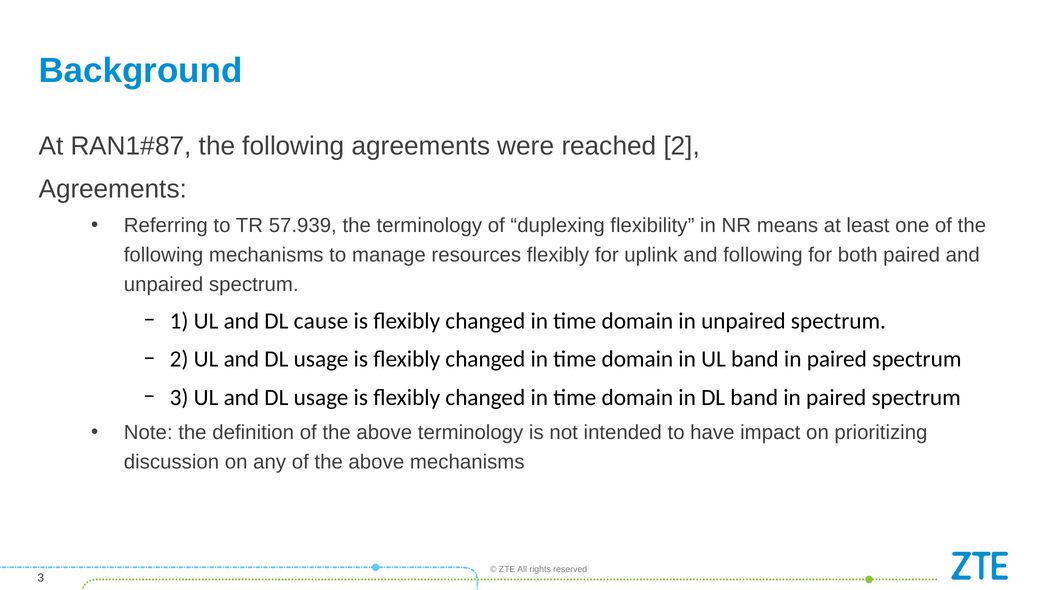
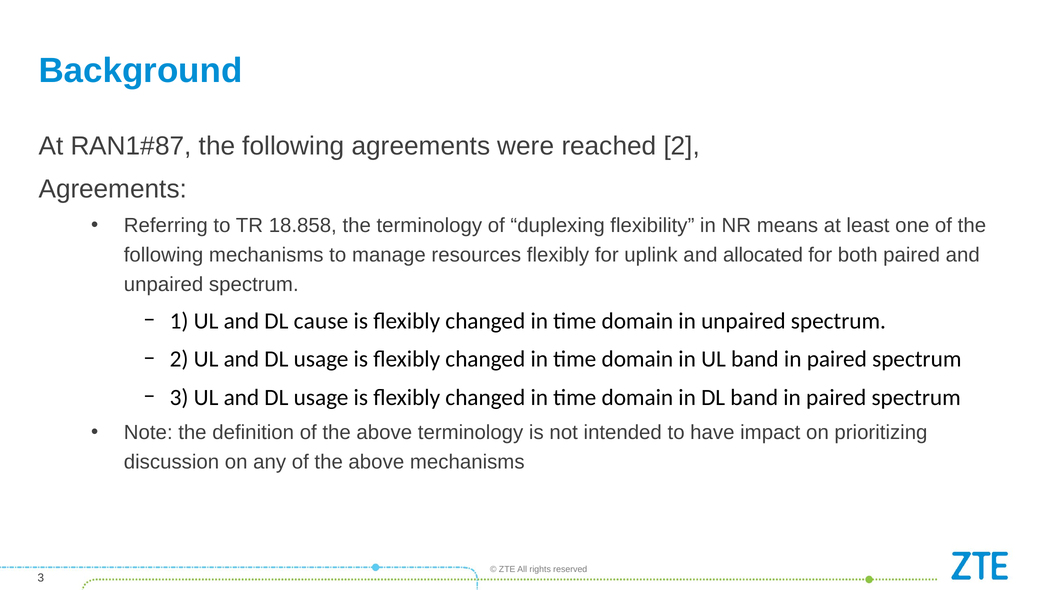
57.939: 57.939 -> 18.858
and following: following -> allocated
